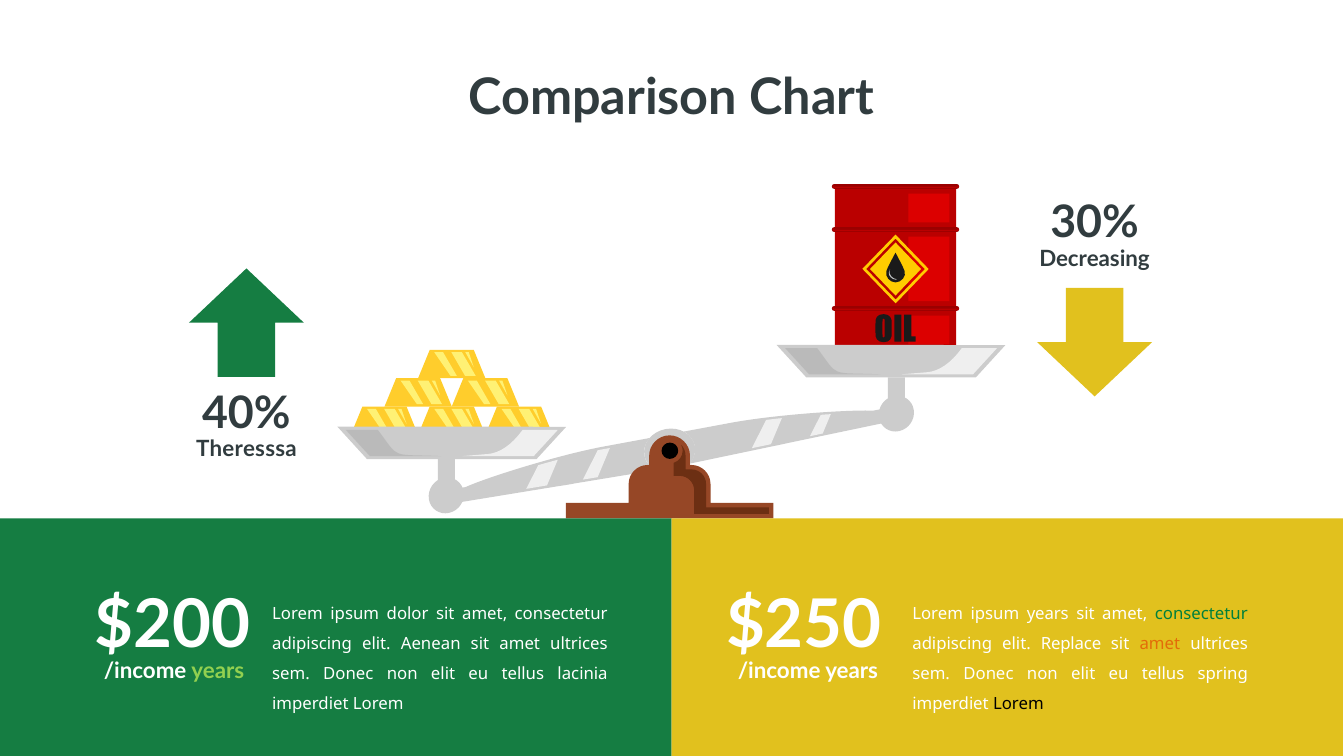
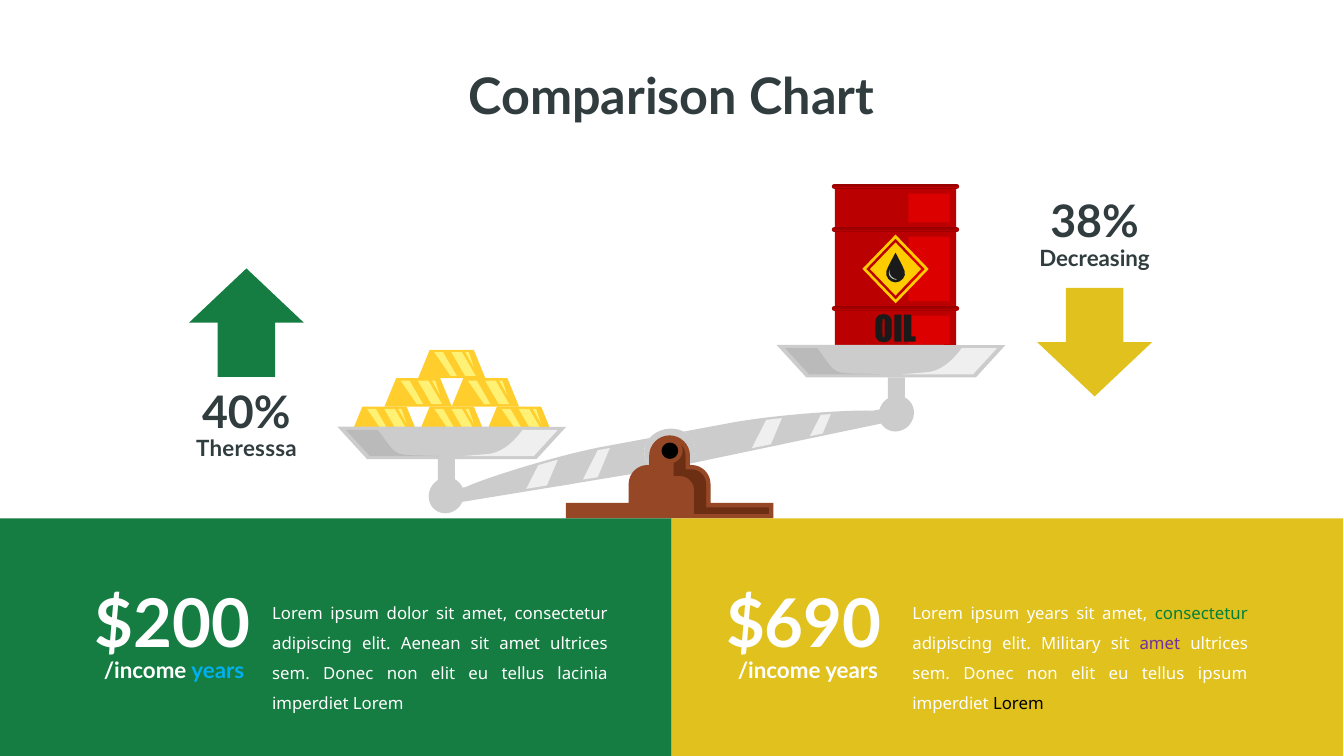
30%: 30% -> 38%
$250: $250 -> $690
Replace: Replace -> Military
amet at (1160, 643) colour: orange -> purple
years at (218, 671) colour: light green -> light blue
tellus spring: spring -> ipsum
